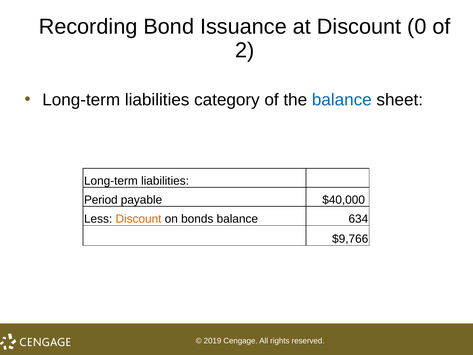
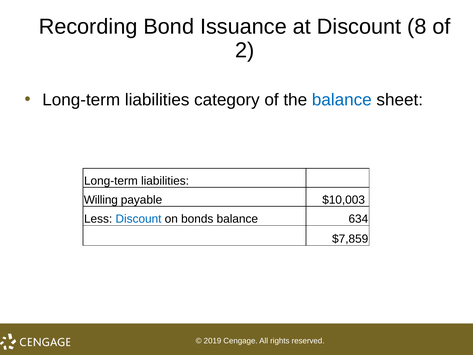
0: 0 -> 8
Period: Period -> Willing
$40,000: $40,000 -> $10,003
Discount at (139, 219) colour: orange -> blue
$9,766: $9,766 -> $7,859
